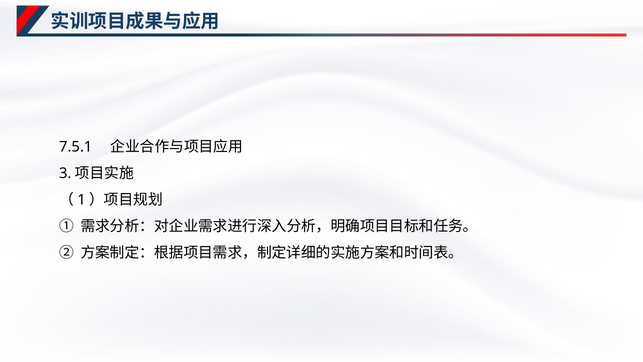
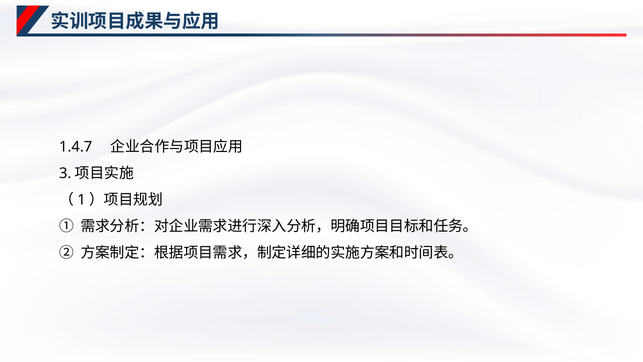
7.5.1: 7.5.1 -> 1.4.7
